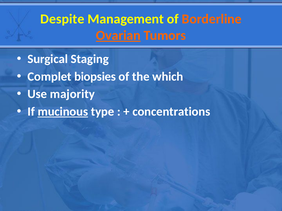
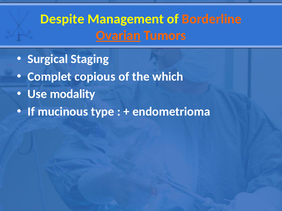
biopsies: biopsies -> copious
majority: majority -> modality
mucinous underline: present -> none
concentrations: concentrations -> endometrioma
